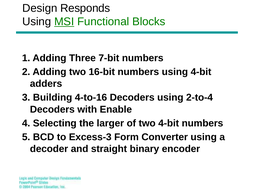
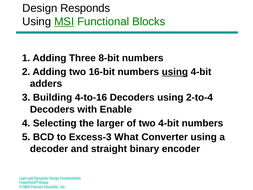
7-bit: 7-bit -> 8-bit
using at (175, 72) underline: none -> present
Form: Form -> What
